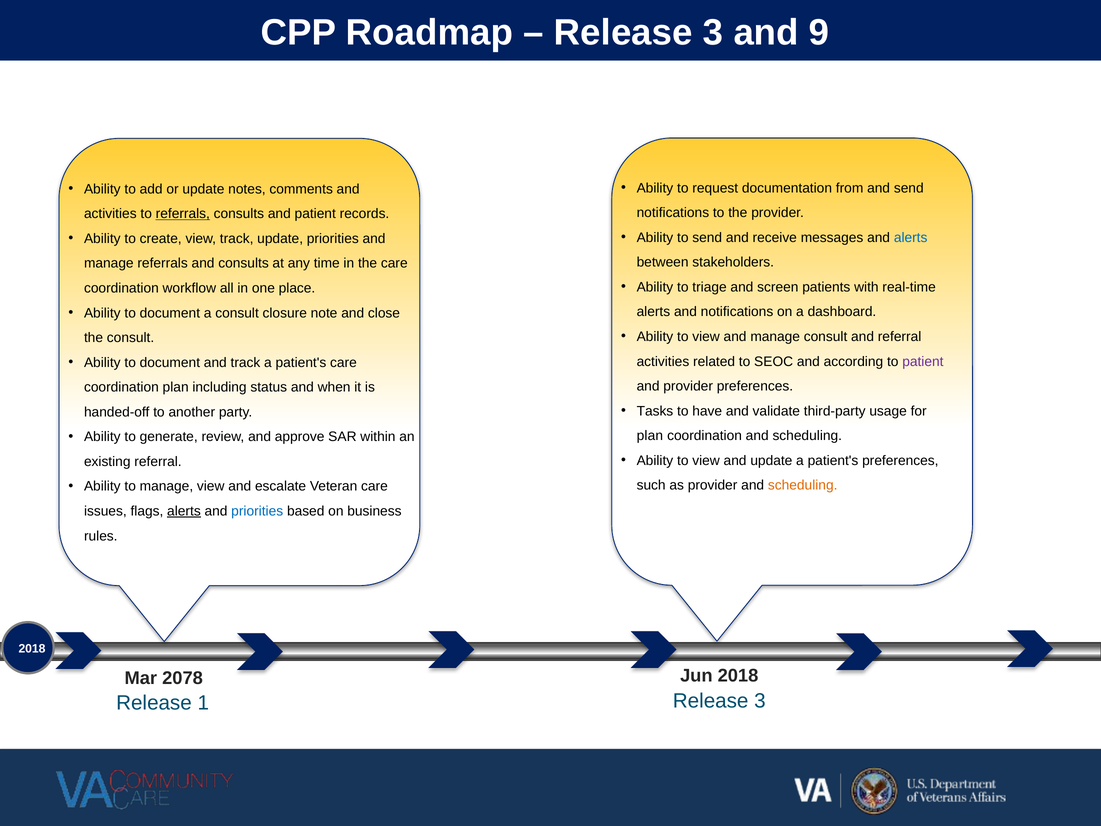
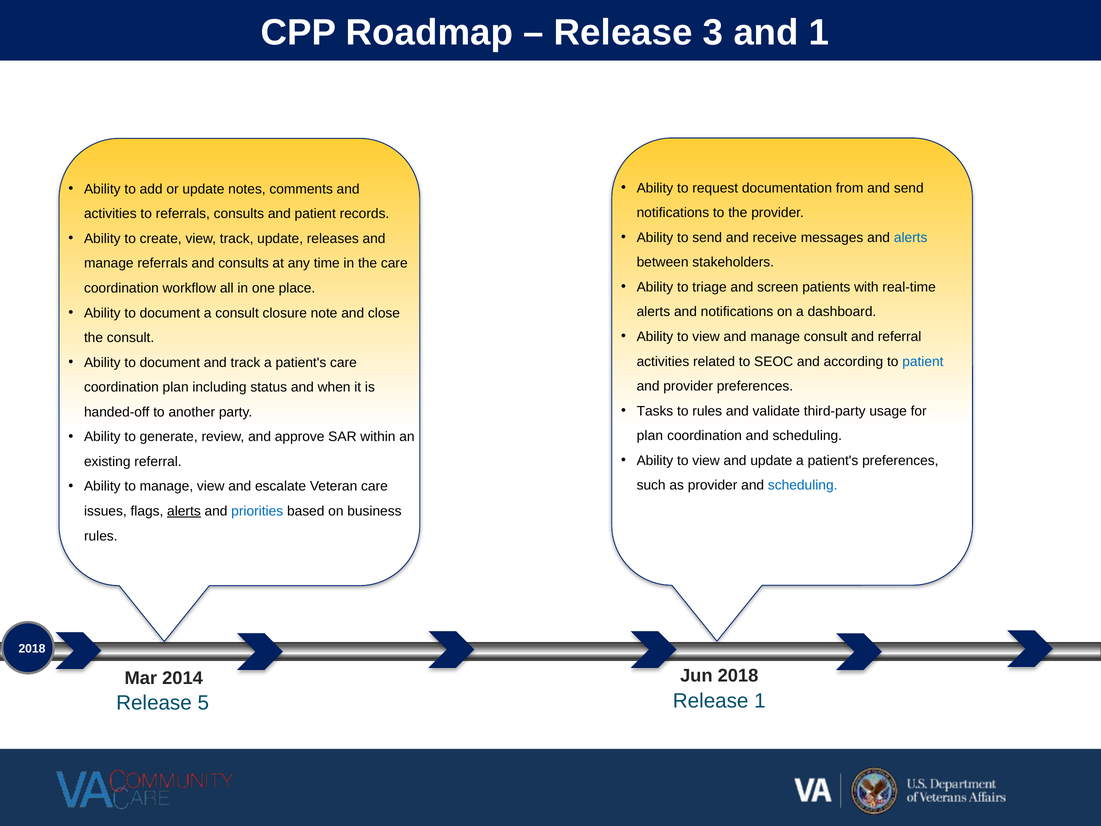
and 9: 9 -> 1
referrals at (183, 214) underline: present -> none
update priorities: priorities -> releases
patient at (923, 361) colour: purple -> blue
to have: have -> rules
scheduling at (803, 485) colour: orange -> blue
2078: 2078 -> 2014
3 at (760, 701): 3 -> 1
1: 1 -> 5
